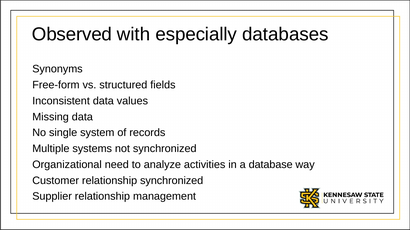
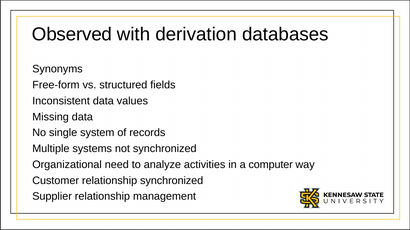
especially: especially -> derivation
database: database -> computer
